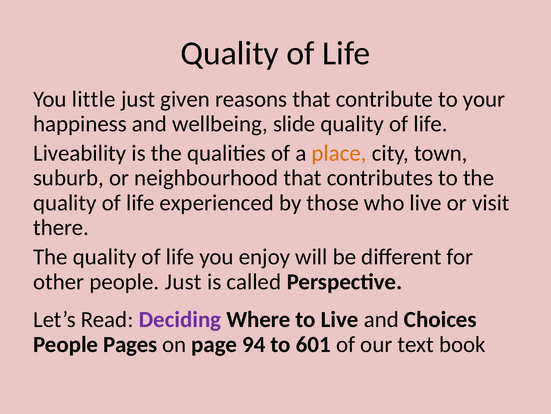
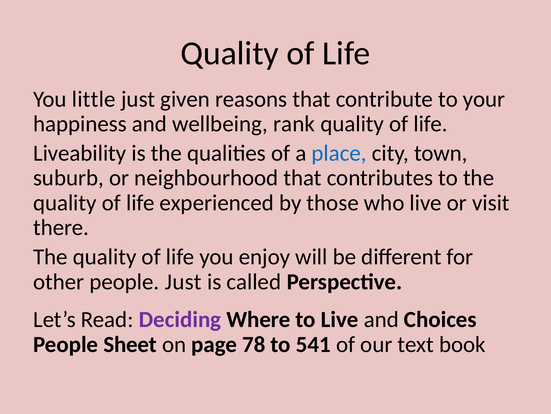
slide: slide -> rank
place colour: orange -> blue
Pages: Pages -> Sheet
94: 94 -> 78
601: 601 -> 541
